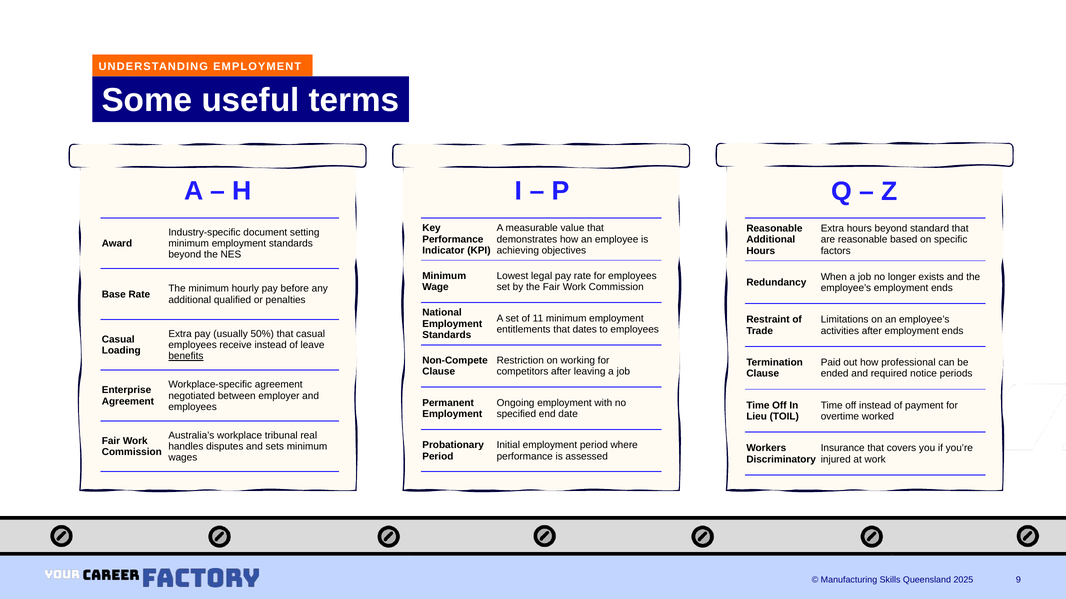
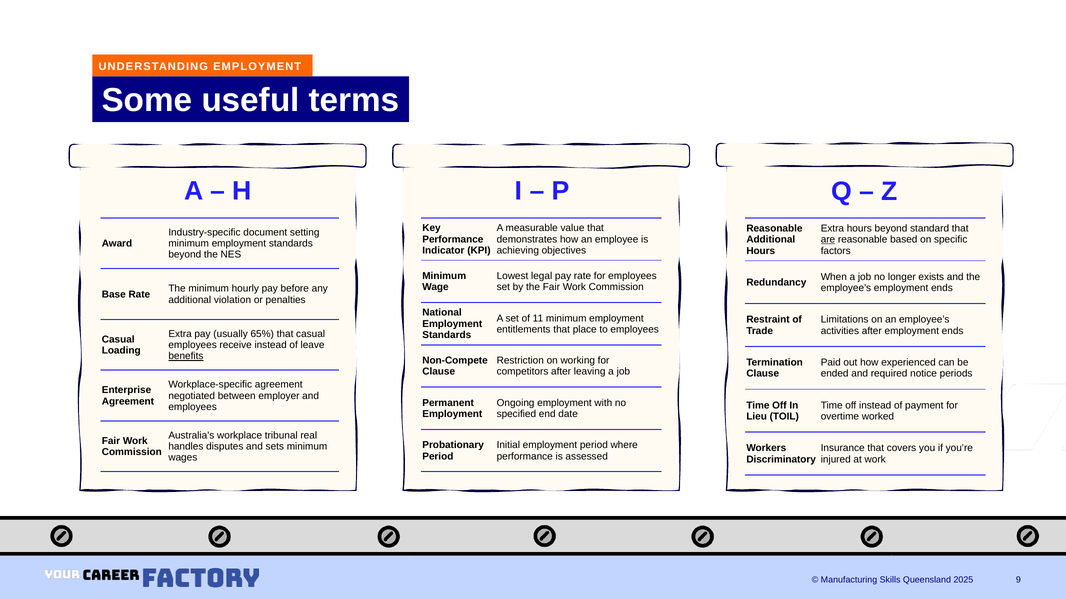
are underline: none -> present
qualified: qualified -> violation
dates: dates -> place
50%: 50% -> 65%
professional: professional -> experienced
